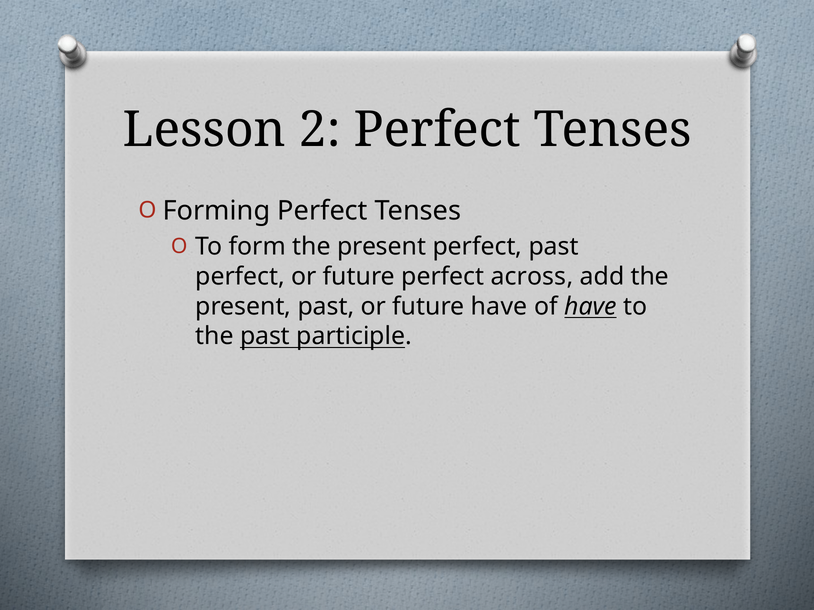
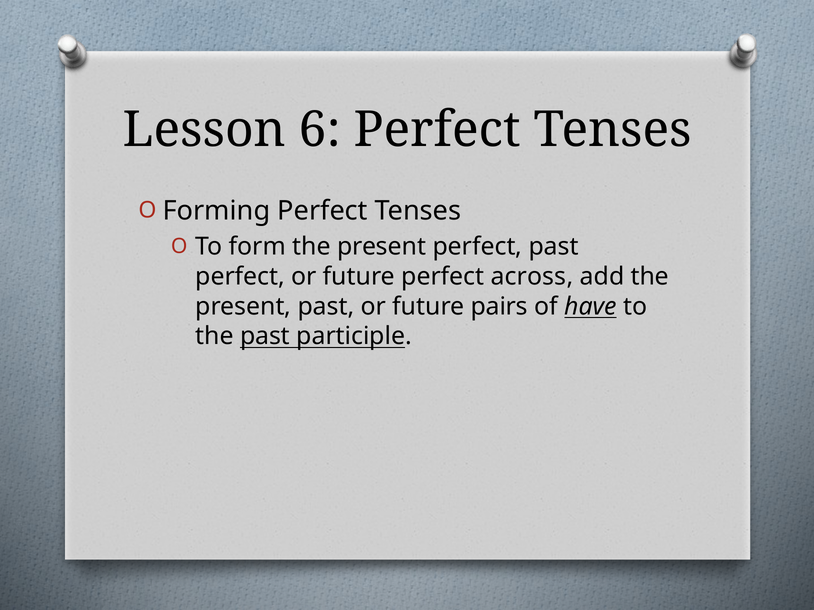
2: 2 -> 6
future have: have -> pairs
